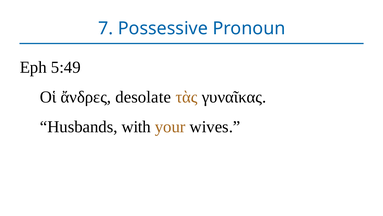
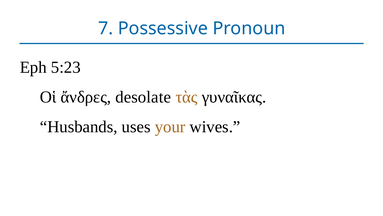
5:49: 5:49 -> 5:23
with: with -> uses
